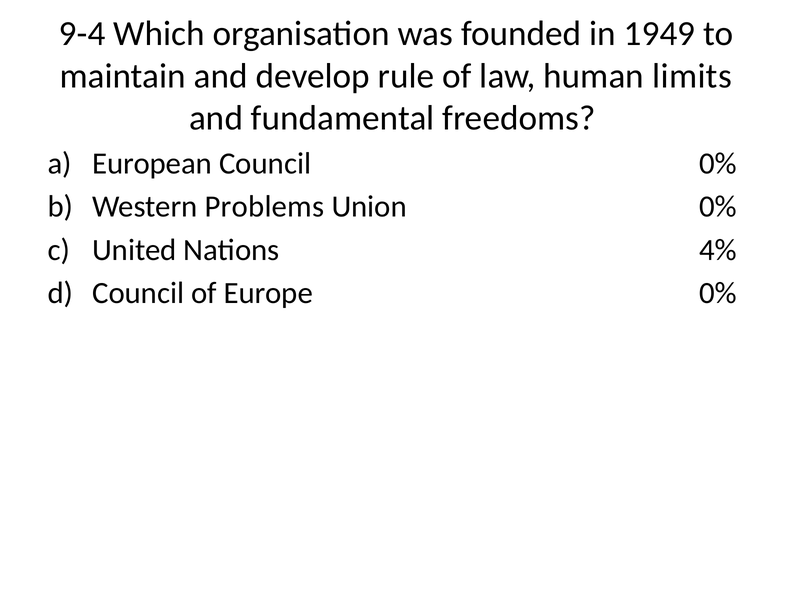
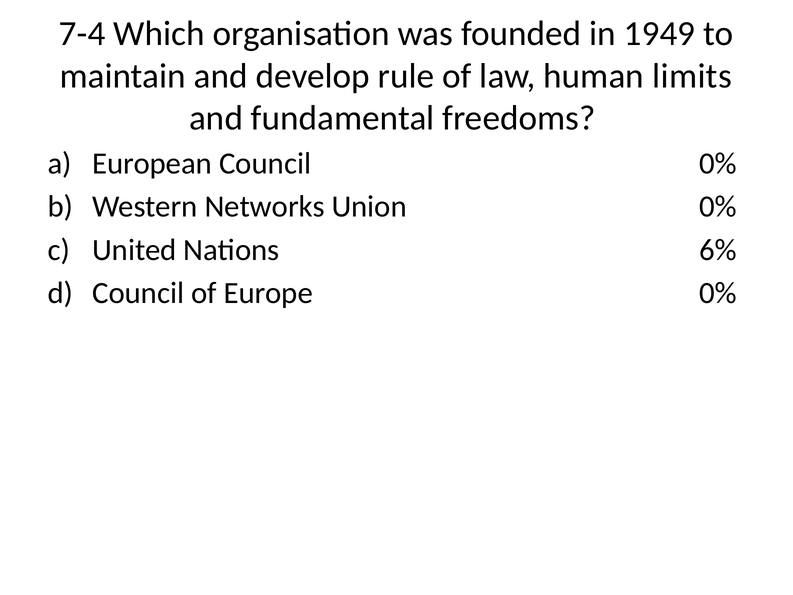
9-4: 9-4 -> 7-4
Problems: Problems -> Networks
4%: 4% -> 6%
